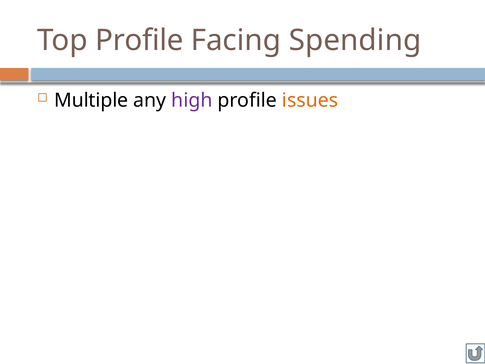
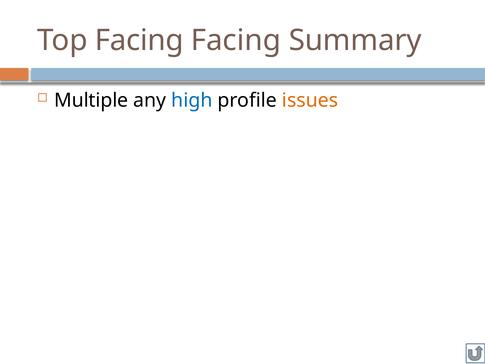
Top Profile: Profile -> Facing
Spending: Spending -> Summary
high colour: purple -> blue
